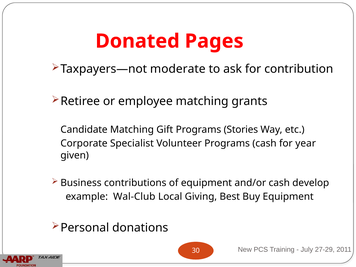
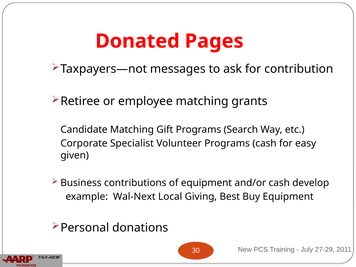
moderate: moderate -> messages
Stories: Stories -> Search
year: year -> easy
Wal-Club: Wal-Club -> Wal-Next
